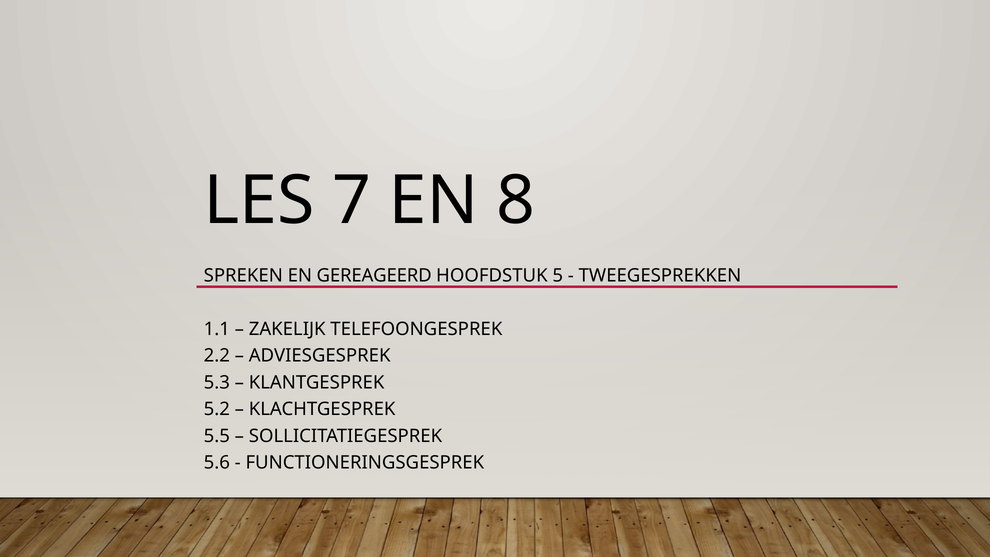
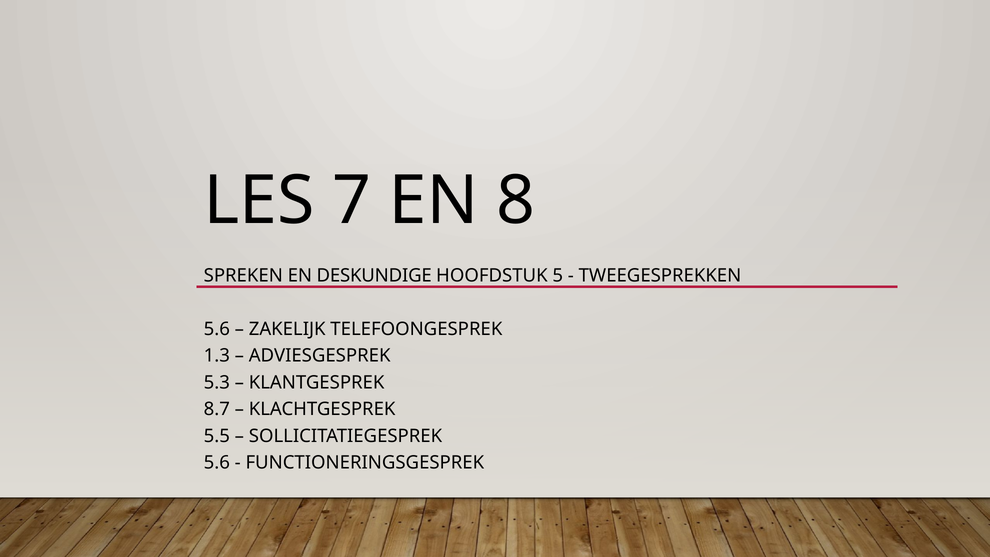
GEREAGEERD: GEREAGEERD -> DESKUNDIGE
1.1 at (217, 329): 1.1 -> 5.6
2.2: 2.2 -> 1.3
5.2: 5.2 -> 8.7
